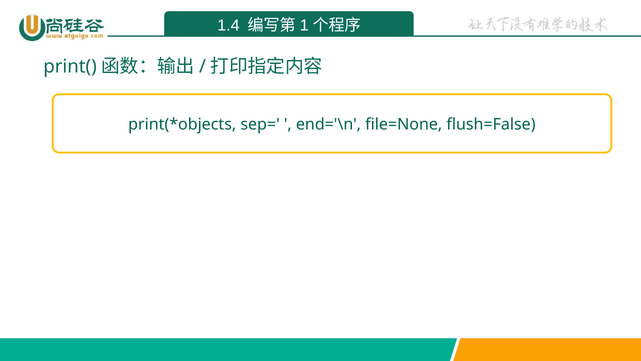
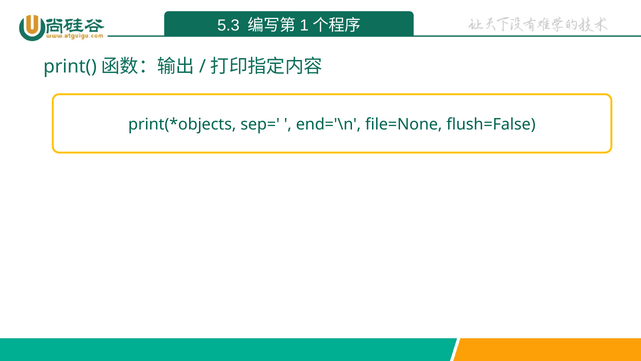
1.4: 1.4 -> 5.3
